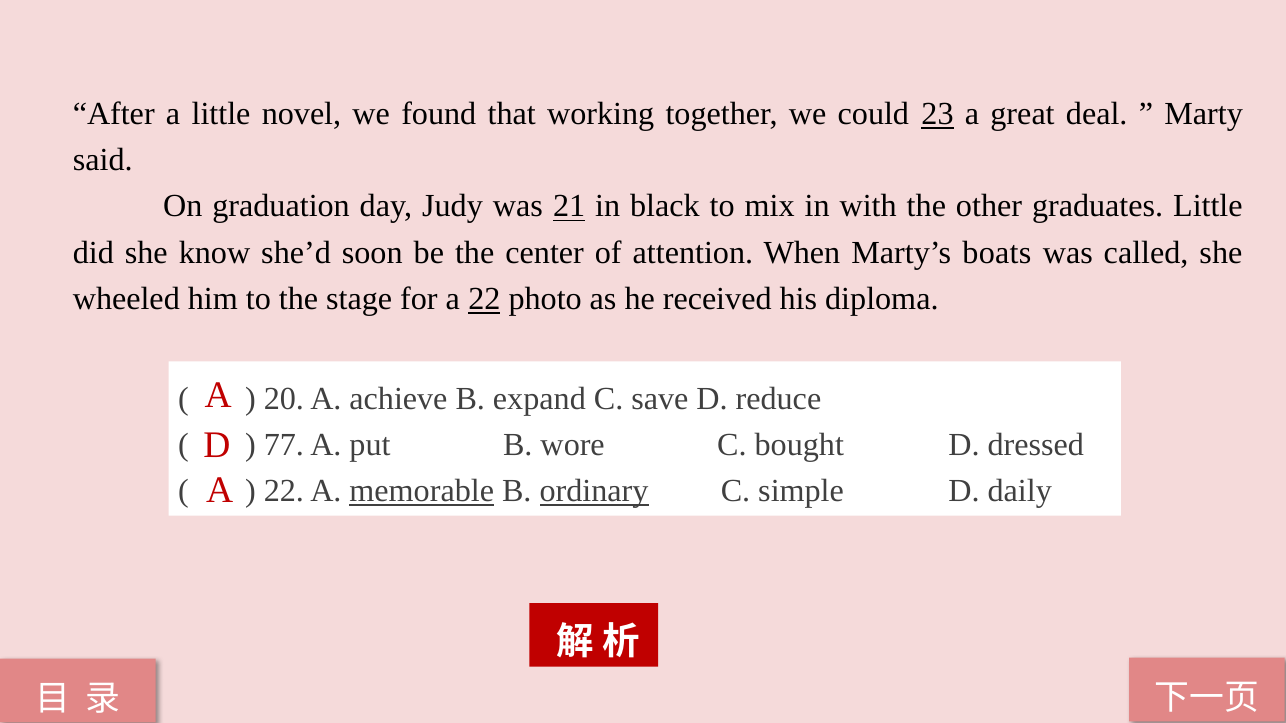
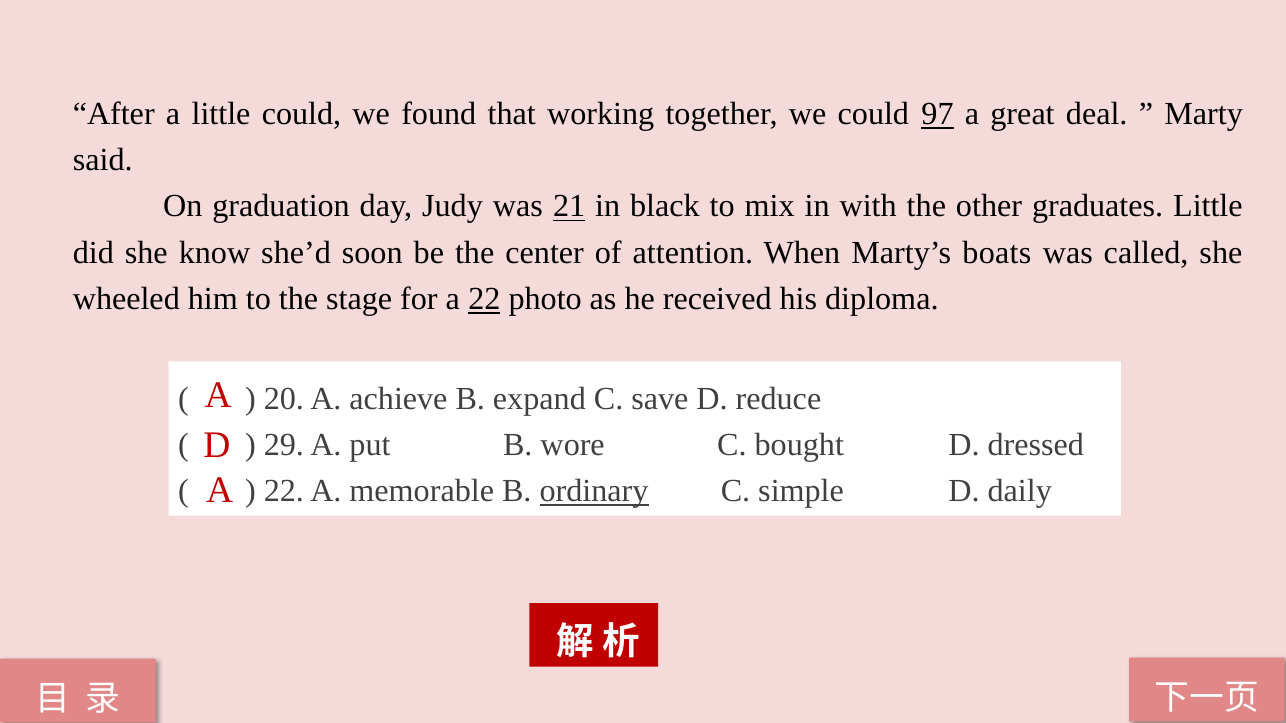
little novel: novel -> could
23: 23 -> 97
77: 77 -> 29
memorable underline: present -> none
